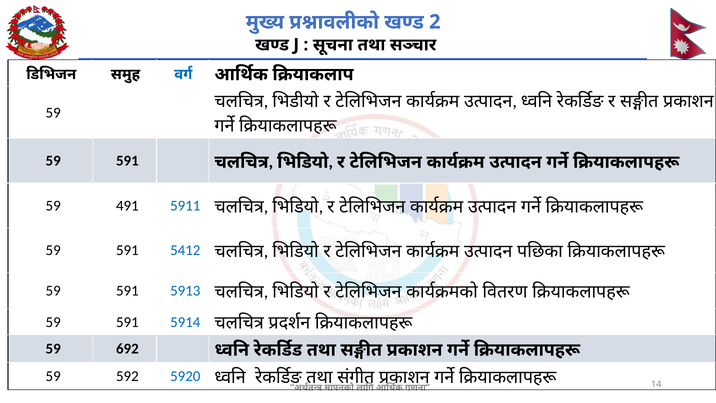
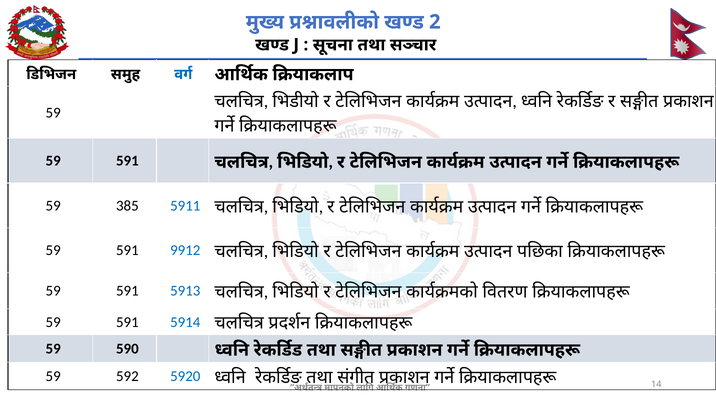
491: 491 -> 385
5412: 5412 -> 9912
692: 692 -> 590
